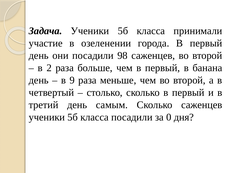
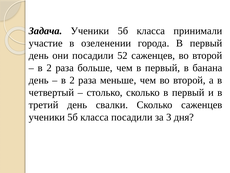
98: 98 -> 52
9 at (72, 80): 9 -> 2
самым: самым -> свалки
0: 0 -> 3
